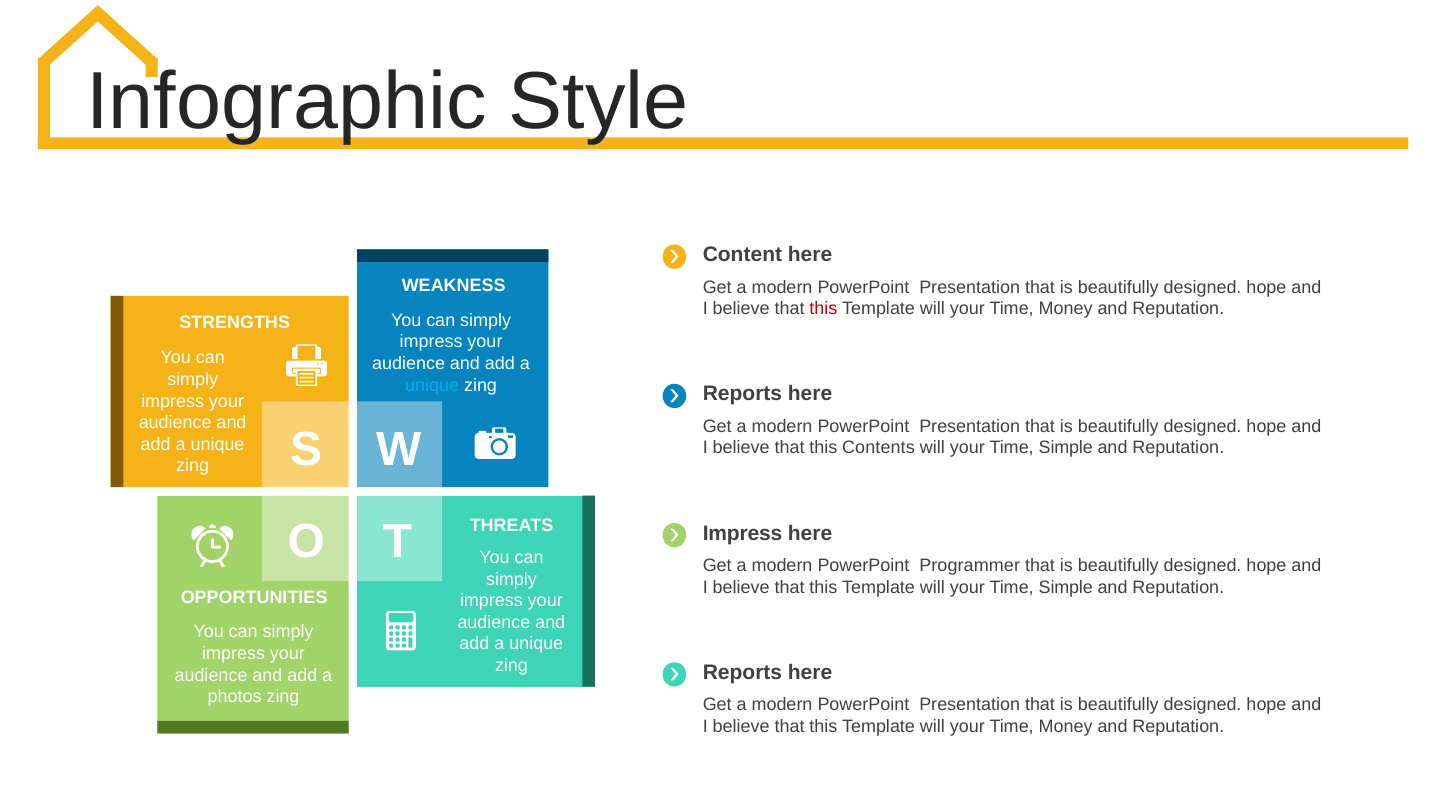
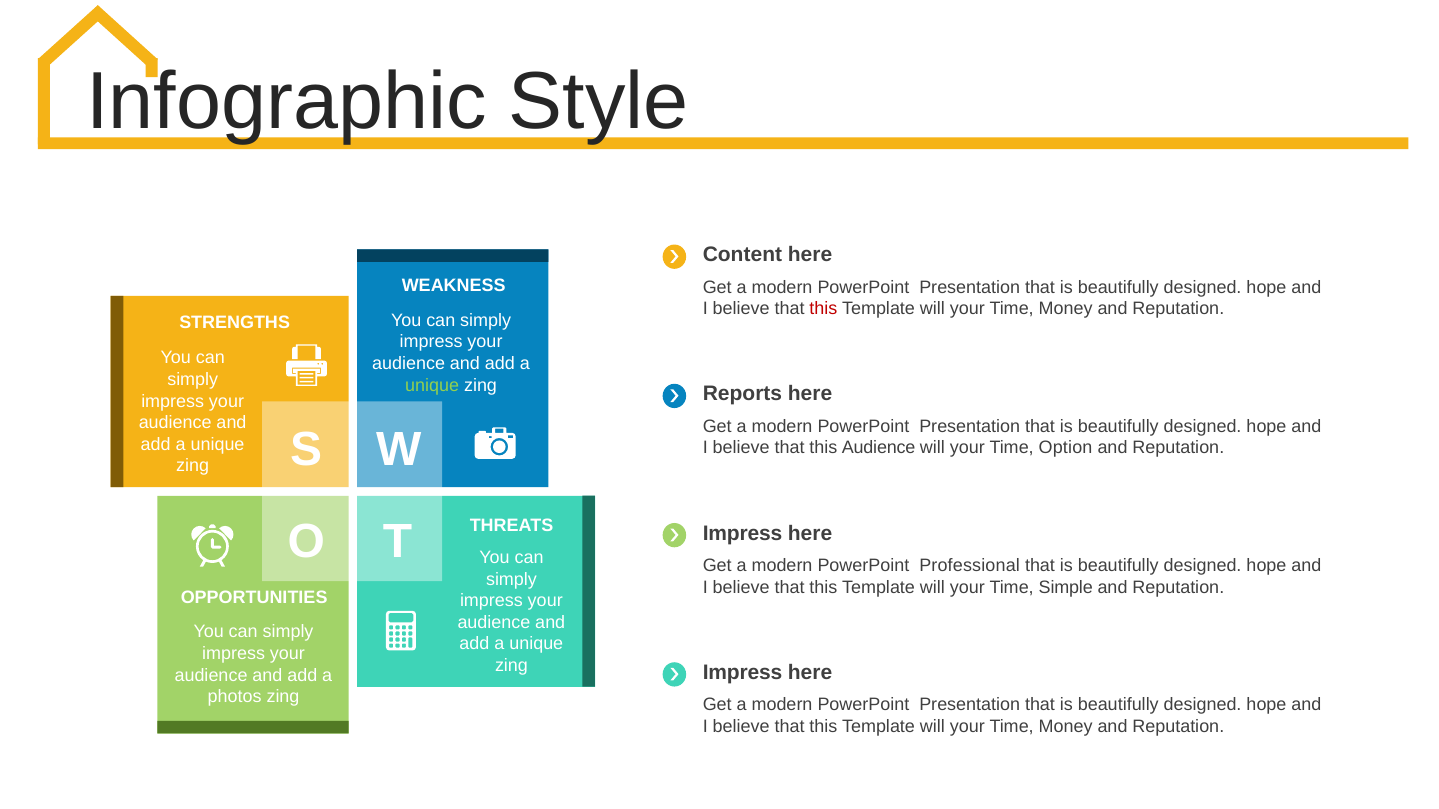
unique at (432, 385) colour: light blue -> light green
this Contents: Contents -> Audience
Simple at (1066, 448): Simple -> Option
Programmer: Programmer -> Professional
Reports at (742, 673): Reports -> Impress
